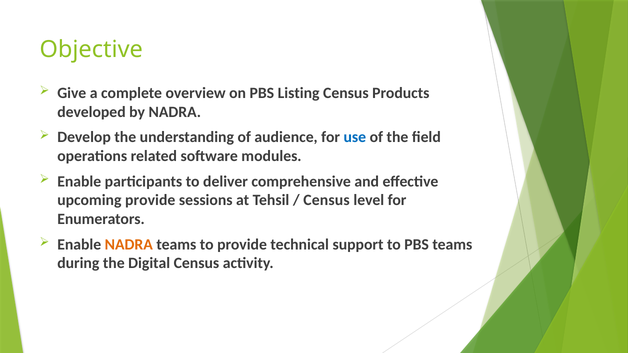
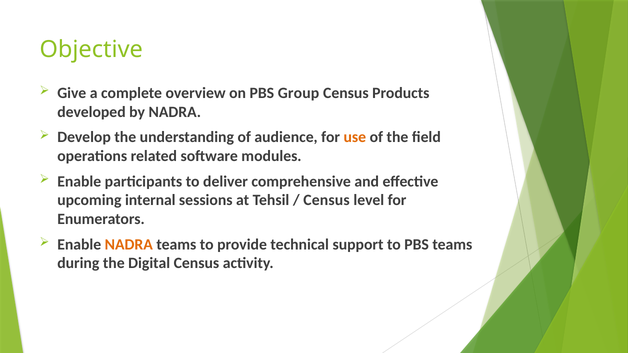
Listing: Listing -> Group
use colour: blue -> orange
upcoming provide: provide -> internal
